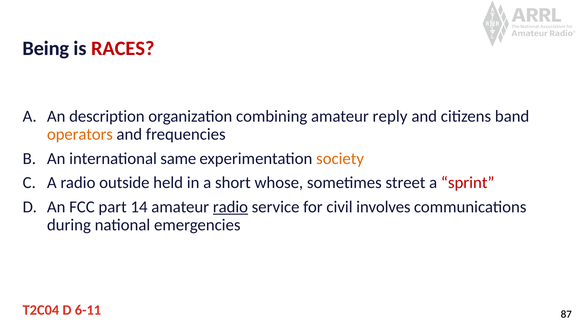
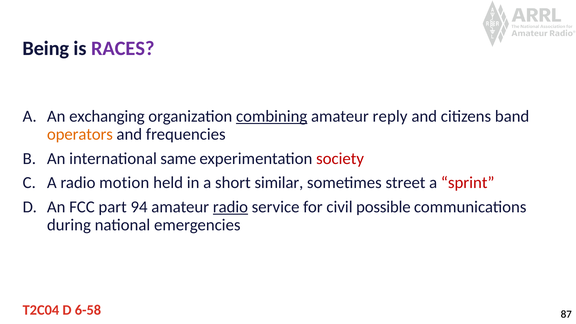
RACES colour: red -> purple
description: description -> exchanging
combining underline: none -> present
society colour: orange -> red
outside: outside -> motion
whose: whose -> similar
14: 14 -> 94
involves: involves -> possible
6-11: 6-11 -> 6-58
